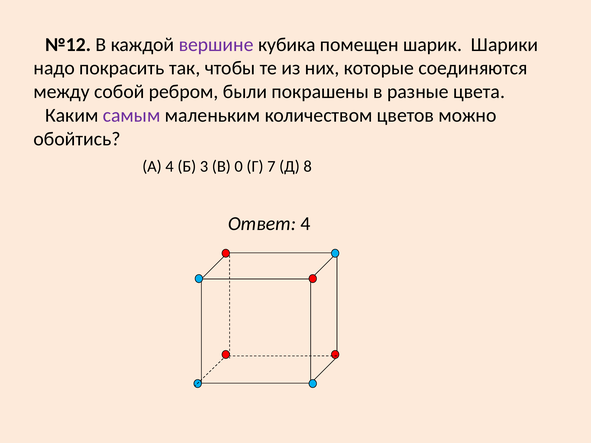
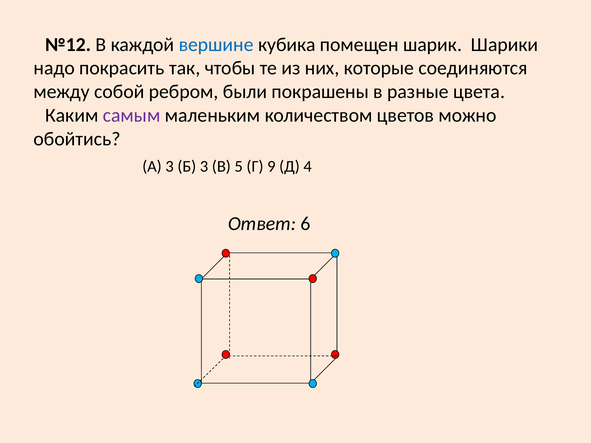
вершине colour: purple -> blue
А 4: 4 -> 3
0: 0 -> 5
7: 7 -> 9
8: 8 -> 4
Ответ 4: 4 -> 6
